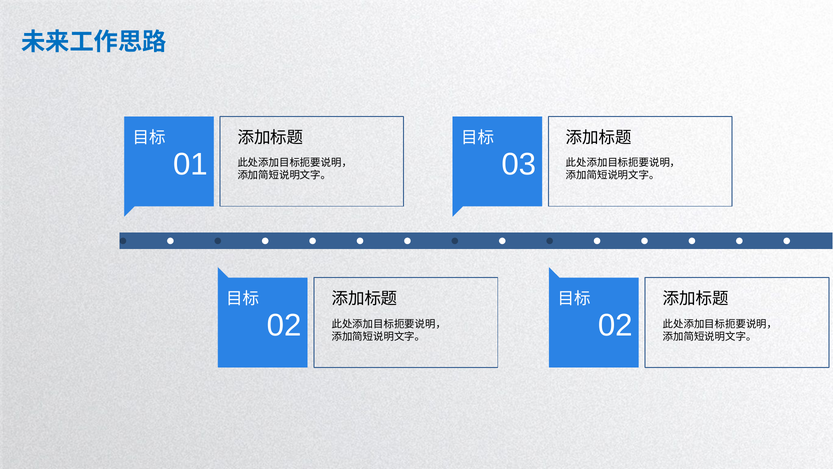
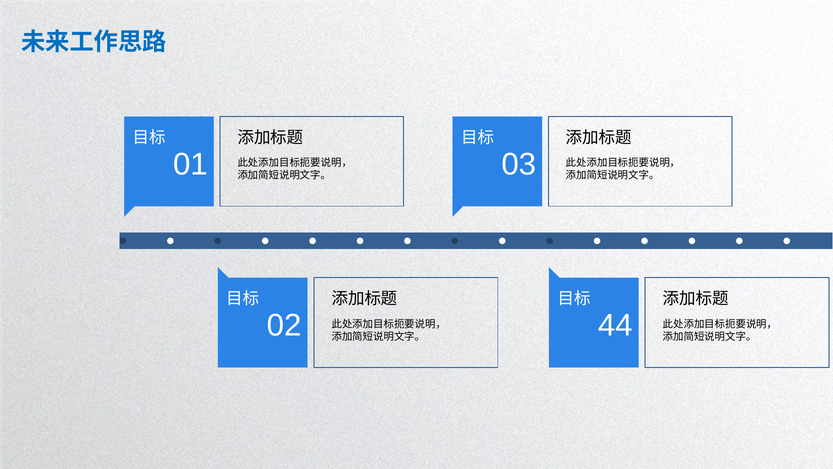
02 at (615, 325): 02 -> 44
